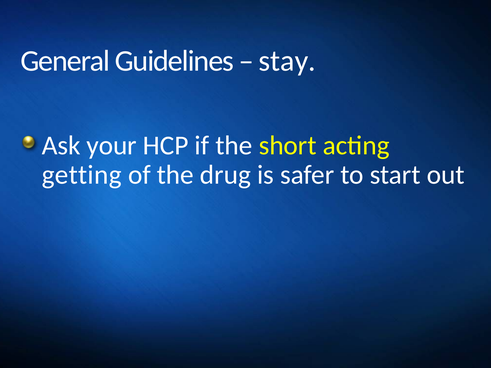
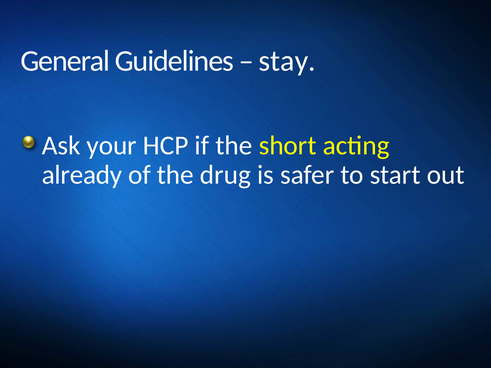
getting: getting -> already
